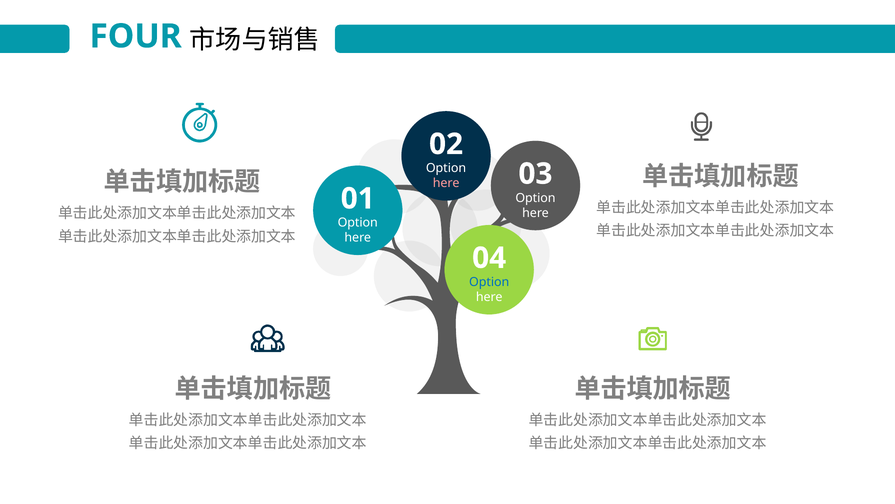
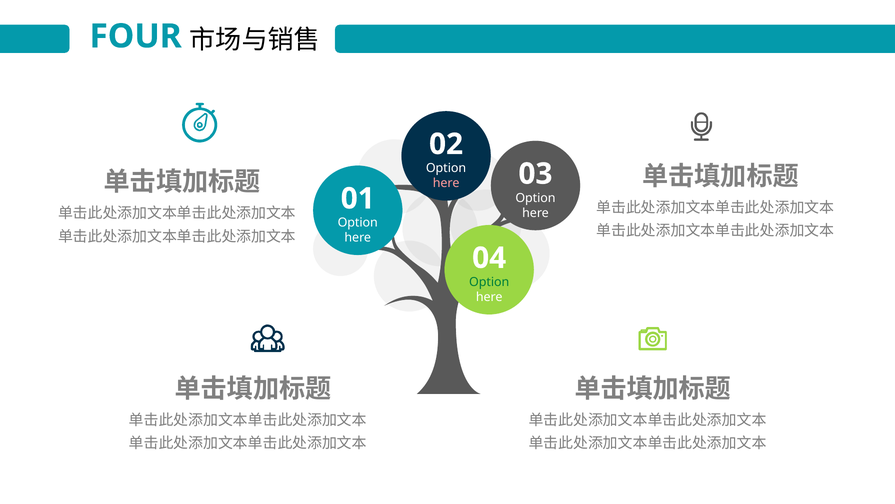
Option at (489, 282) colour: blue -> green
